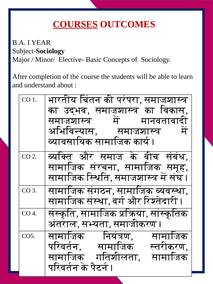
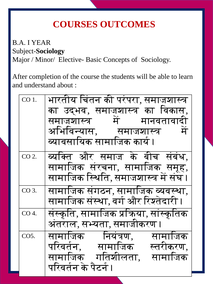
COURSES underline: present -> none
